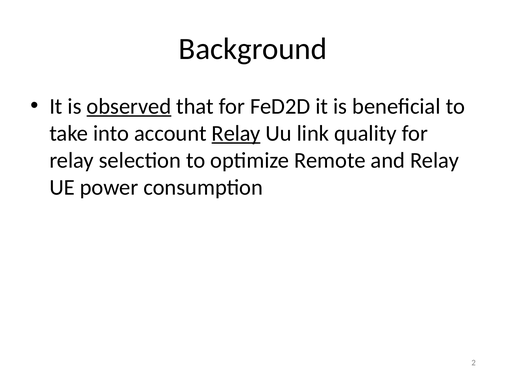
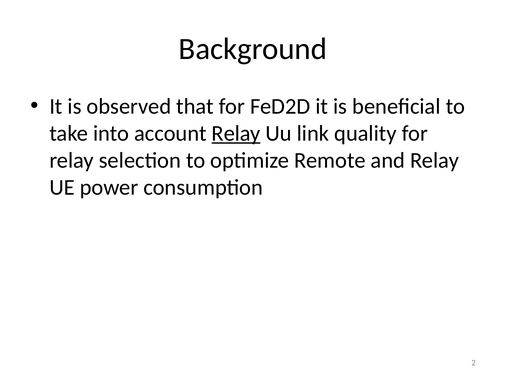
observed underline: present -> none
